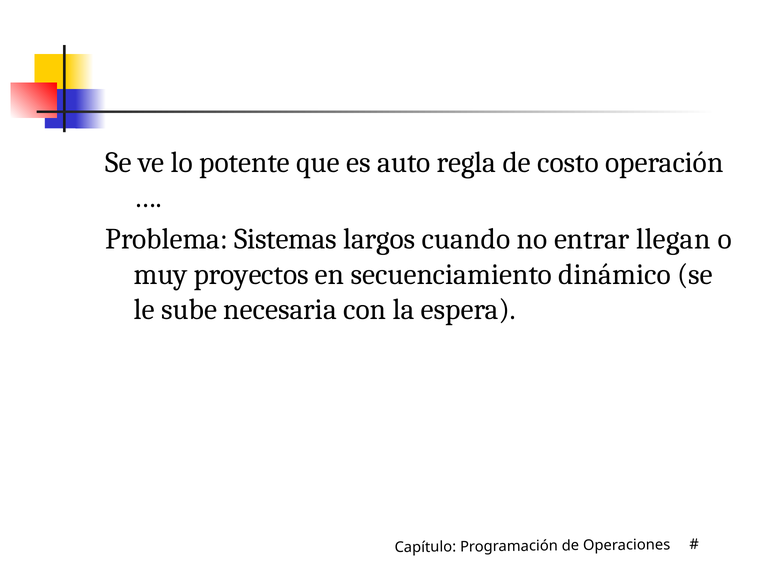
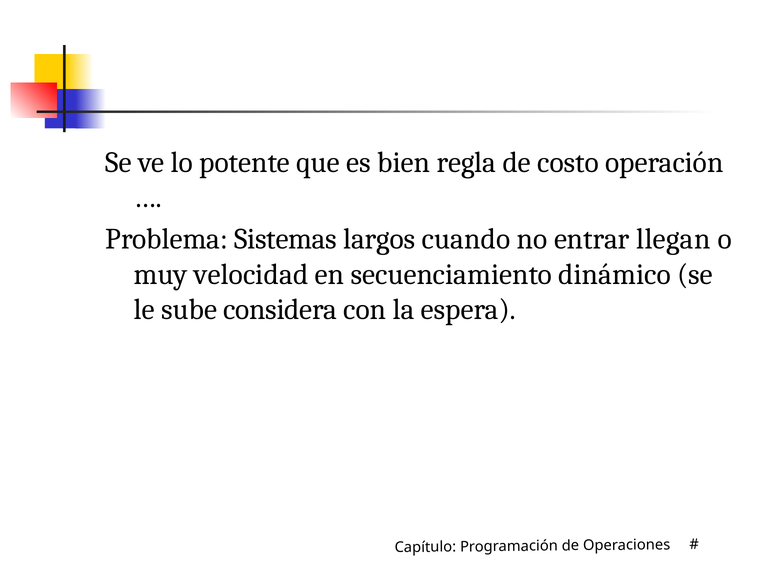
auto: auto -> bien
proyectos: proyectos -> velocidad
necesaria: necesaria -> considera
